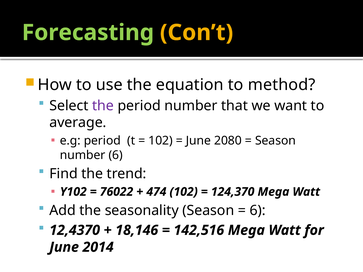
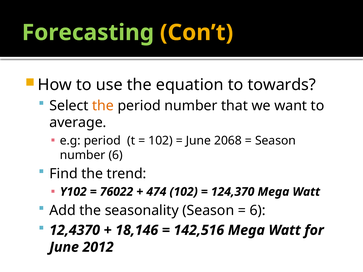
method: method -> towards
the at (103, 106) colour: purple -> orange
2080: 2080 -> 2068
2014: 2014 -> 2012
